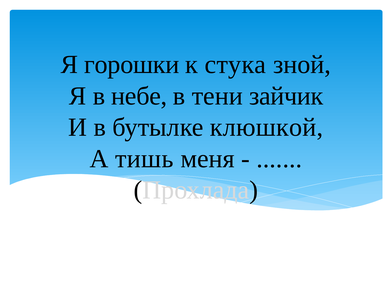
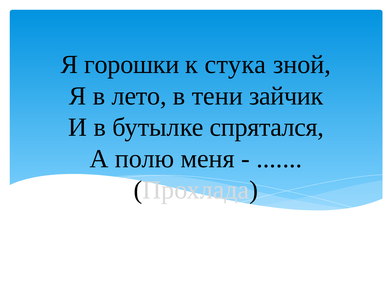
небе: небе -> лето
клюшкой: клюшкой -> спрятался
тишь: тишь -> полю
